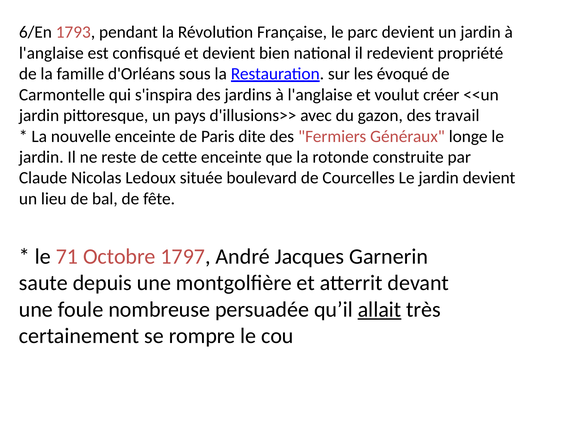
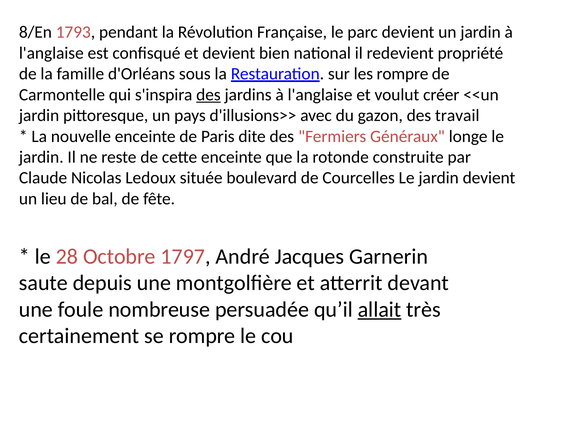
6/En: 6/En -> 8/En
les évoqué: évoqué -> rompre
des at (208, 95) underline: none -> present
71: 71 -> 28
